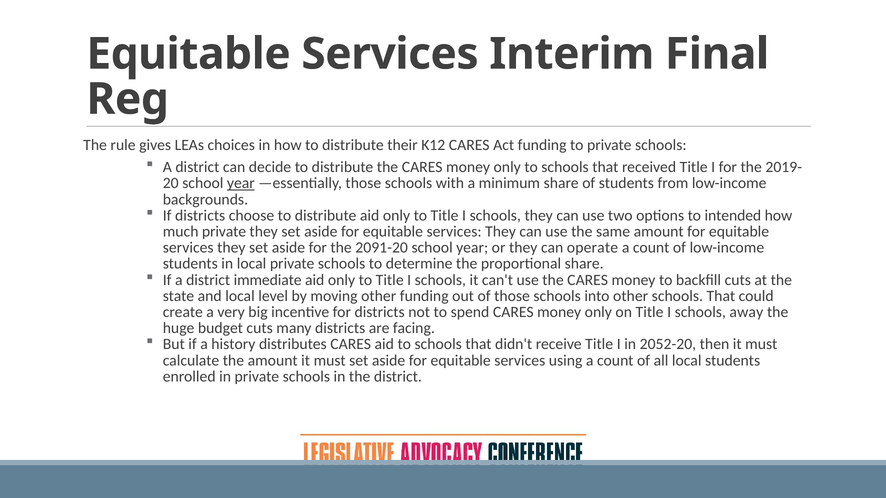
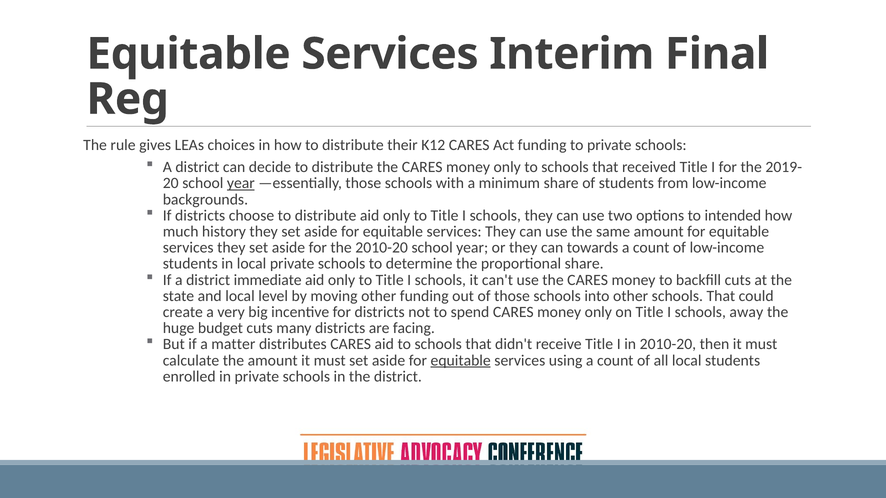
much private: private -> history
the 2091-20: 2091-20 -> 2010-20
operate: operate -> towards
history: history -> matter
in 2052-20: 2052-20 -> 2010-20
equitable at (461, 361) underline: none -> present
